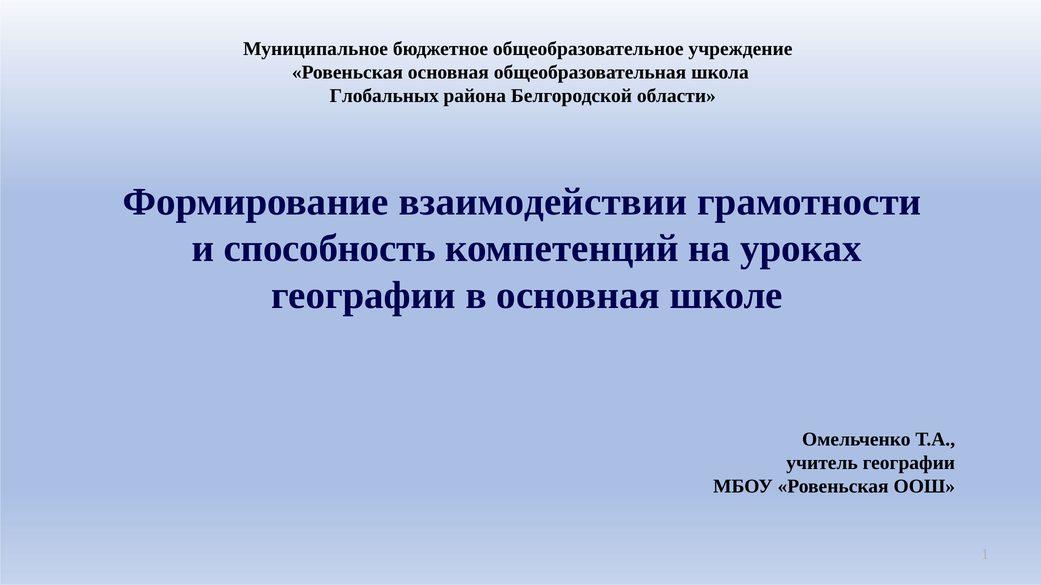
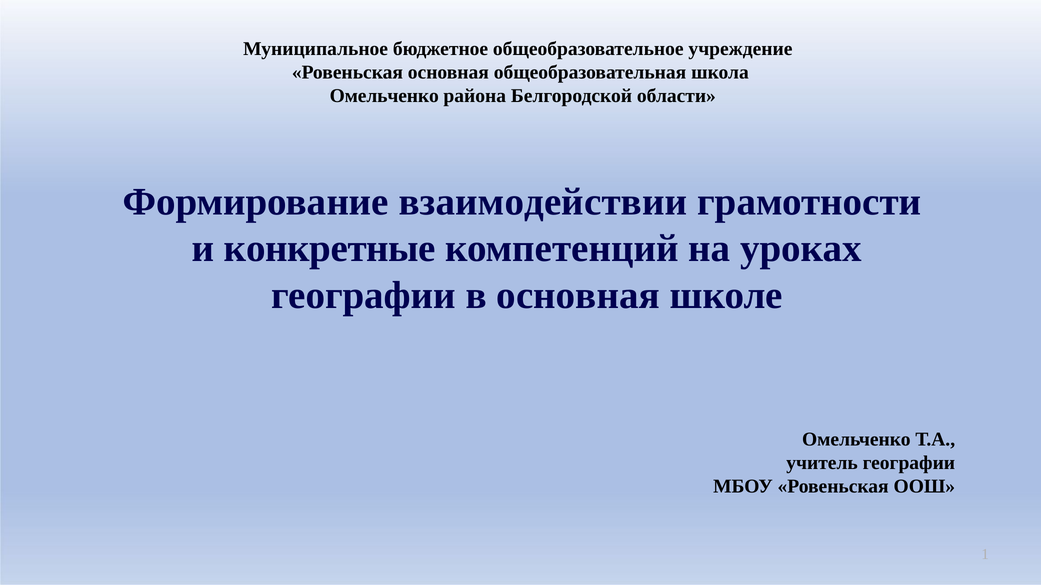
Глобальных at (384, 96): Глобальных -> Омельченко
способность: способность -> конкретные
